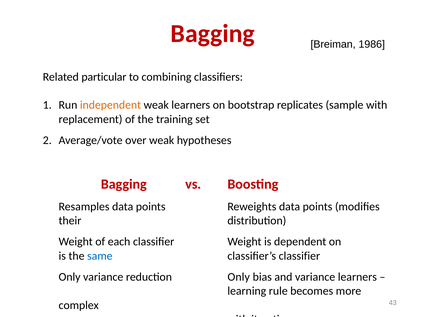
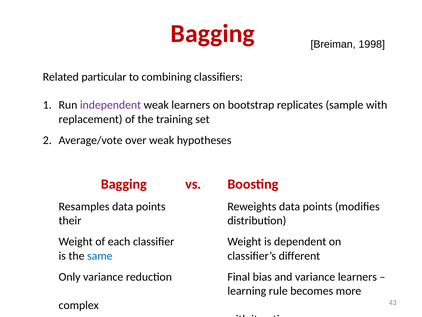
1986: 1986 -> 1998
independent colour: orange -> purple
classifier’s classifier: classifier -> different
reduction Only: Only -> Final
